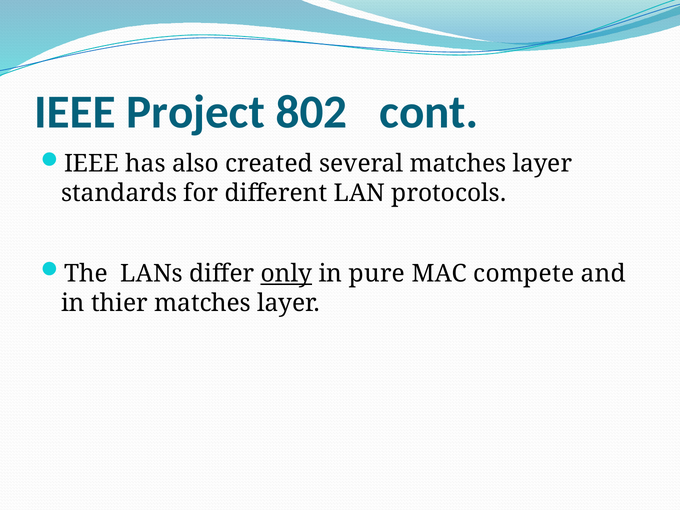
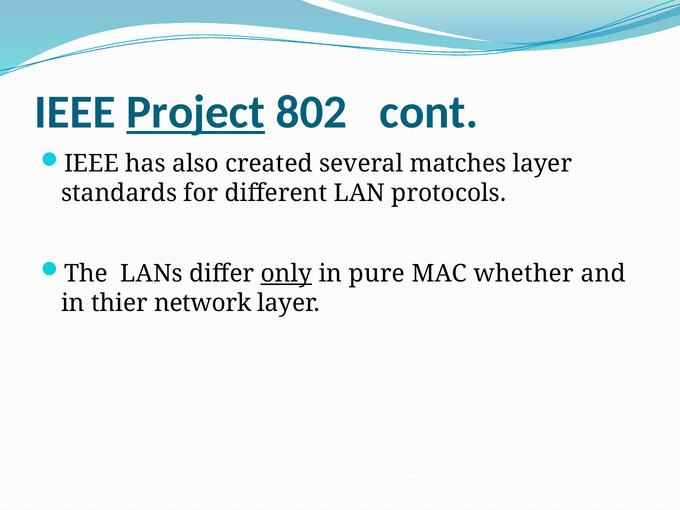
Project underline: none -> present
compete: compete -> whether
thier matches: matches -> network
